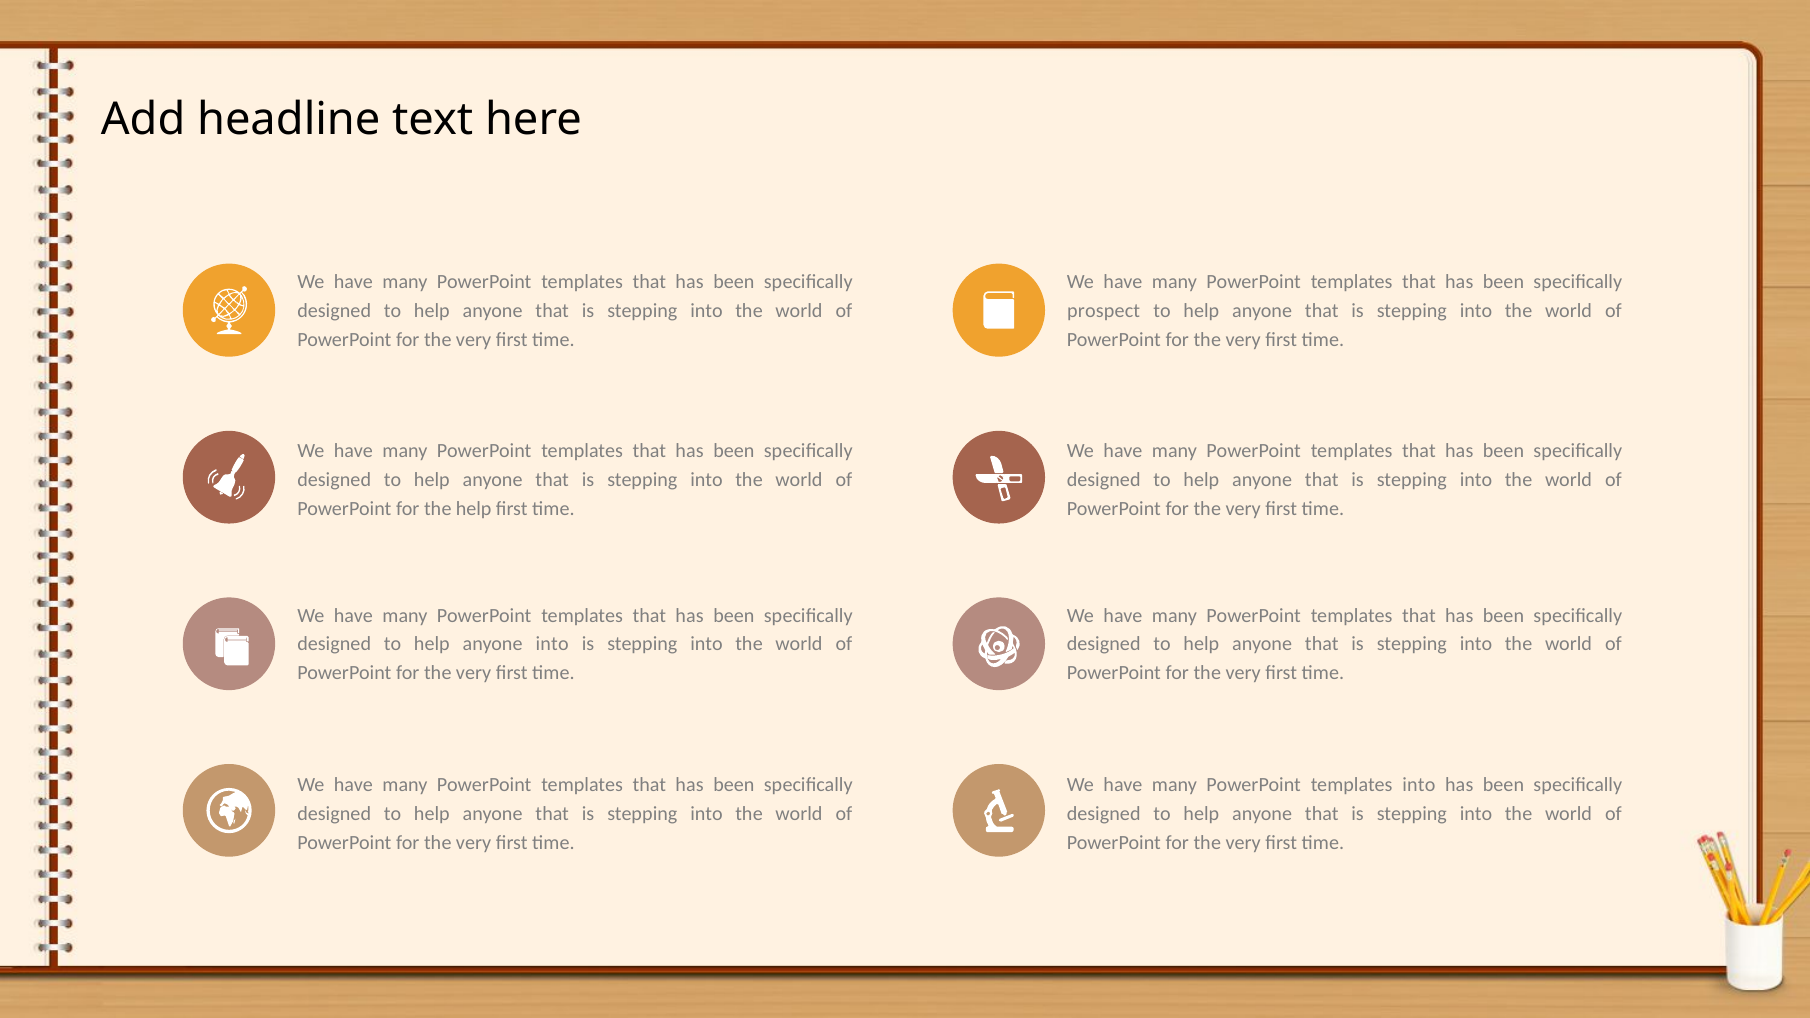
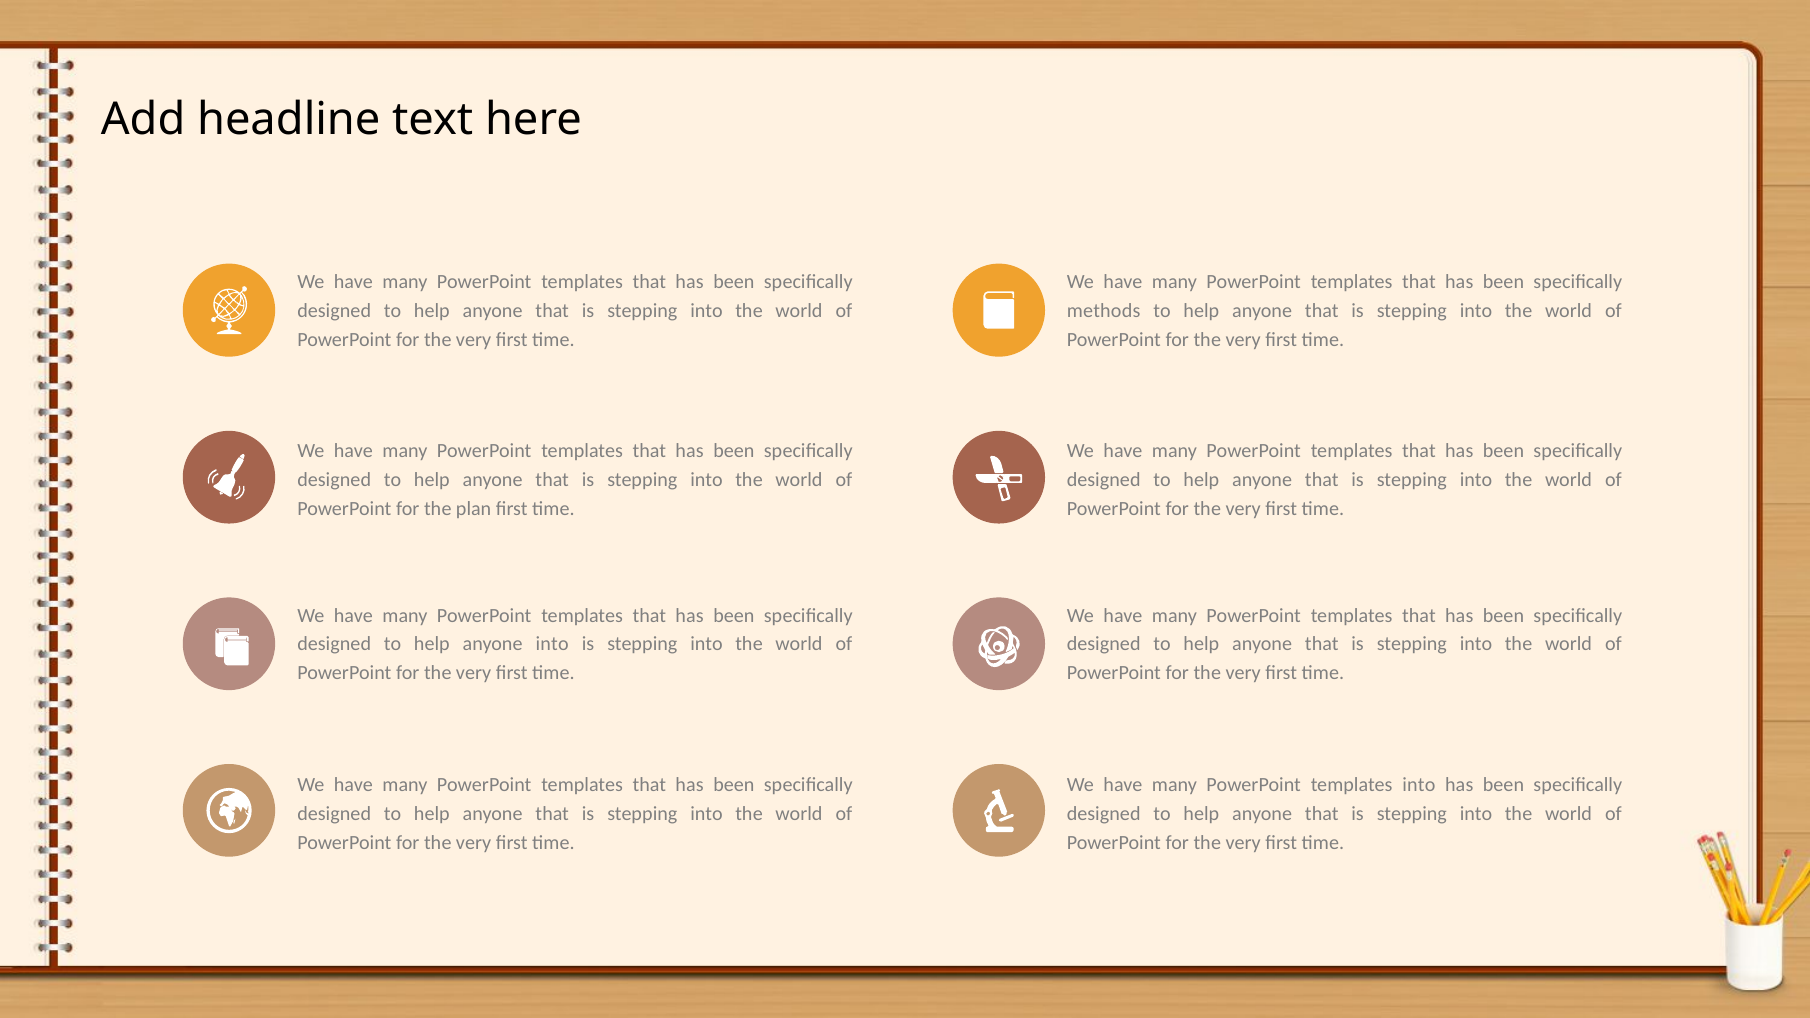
prospect: prospect -> methods
the help: help -> plan
